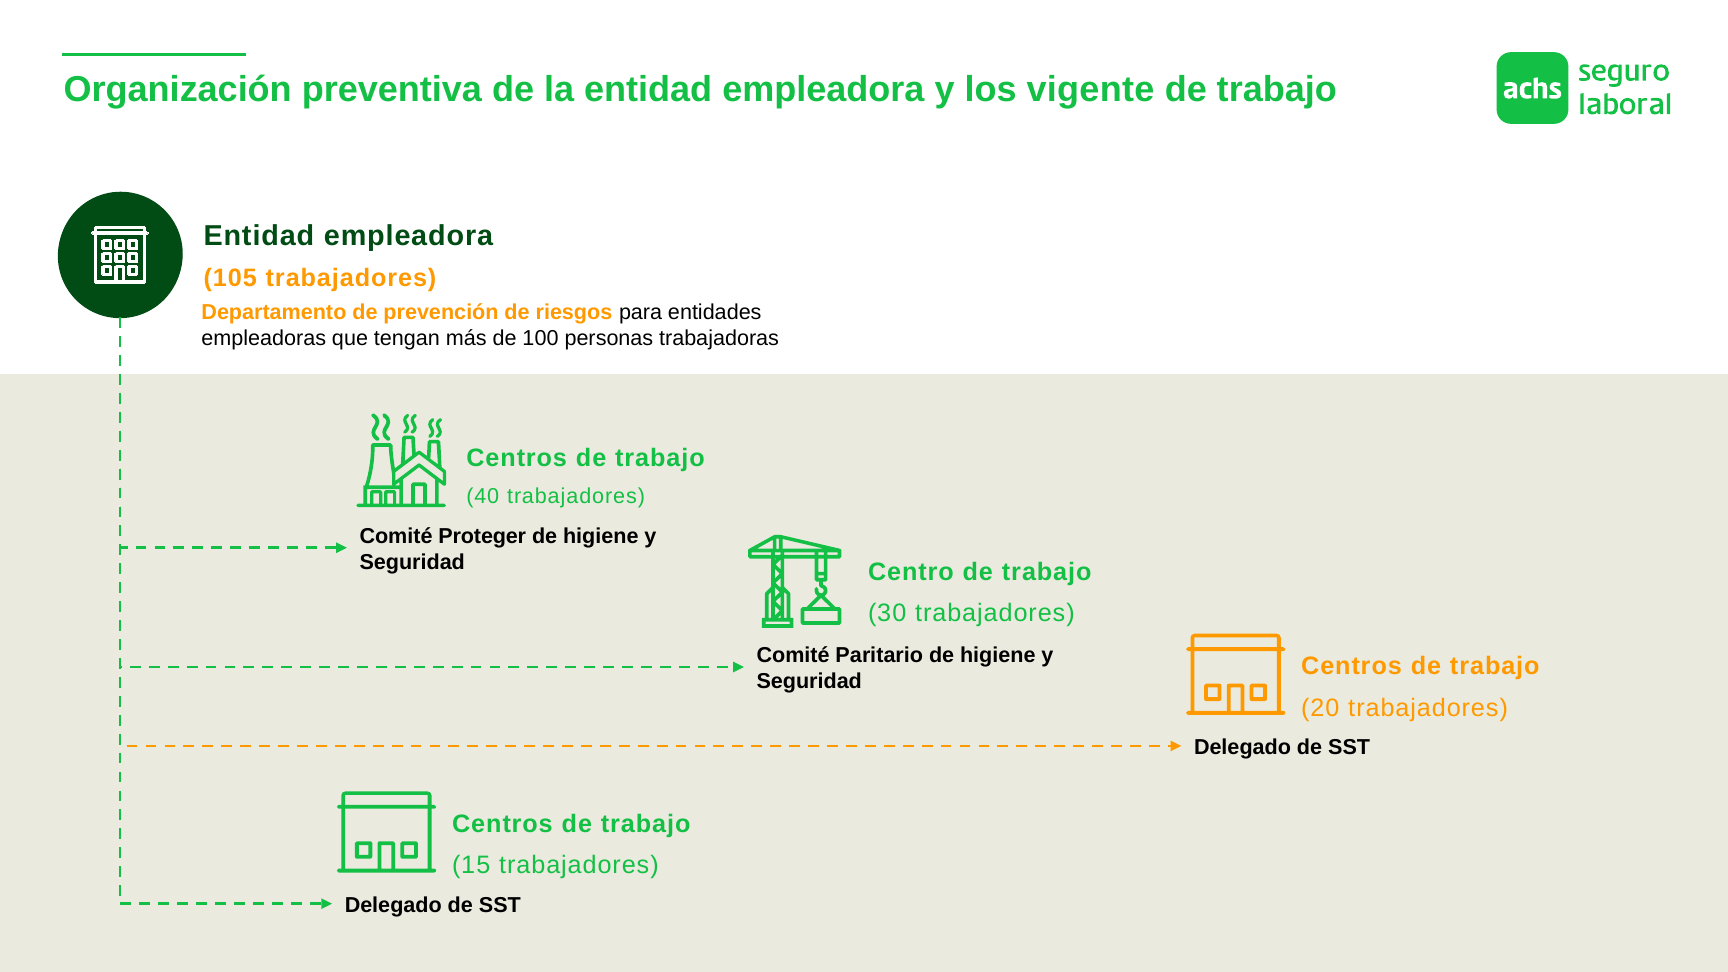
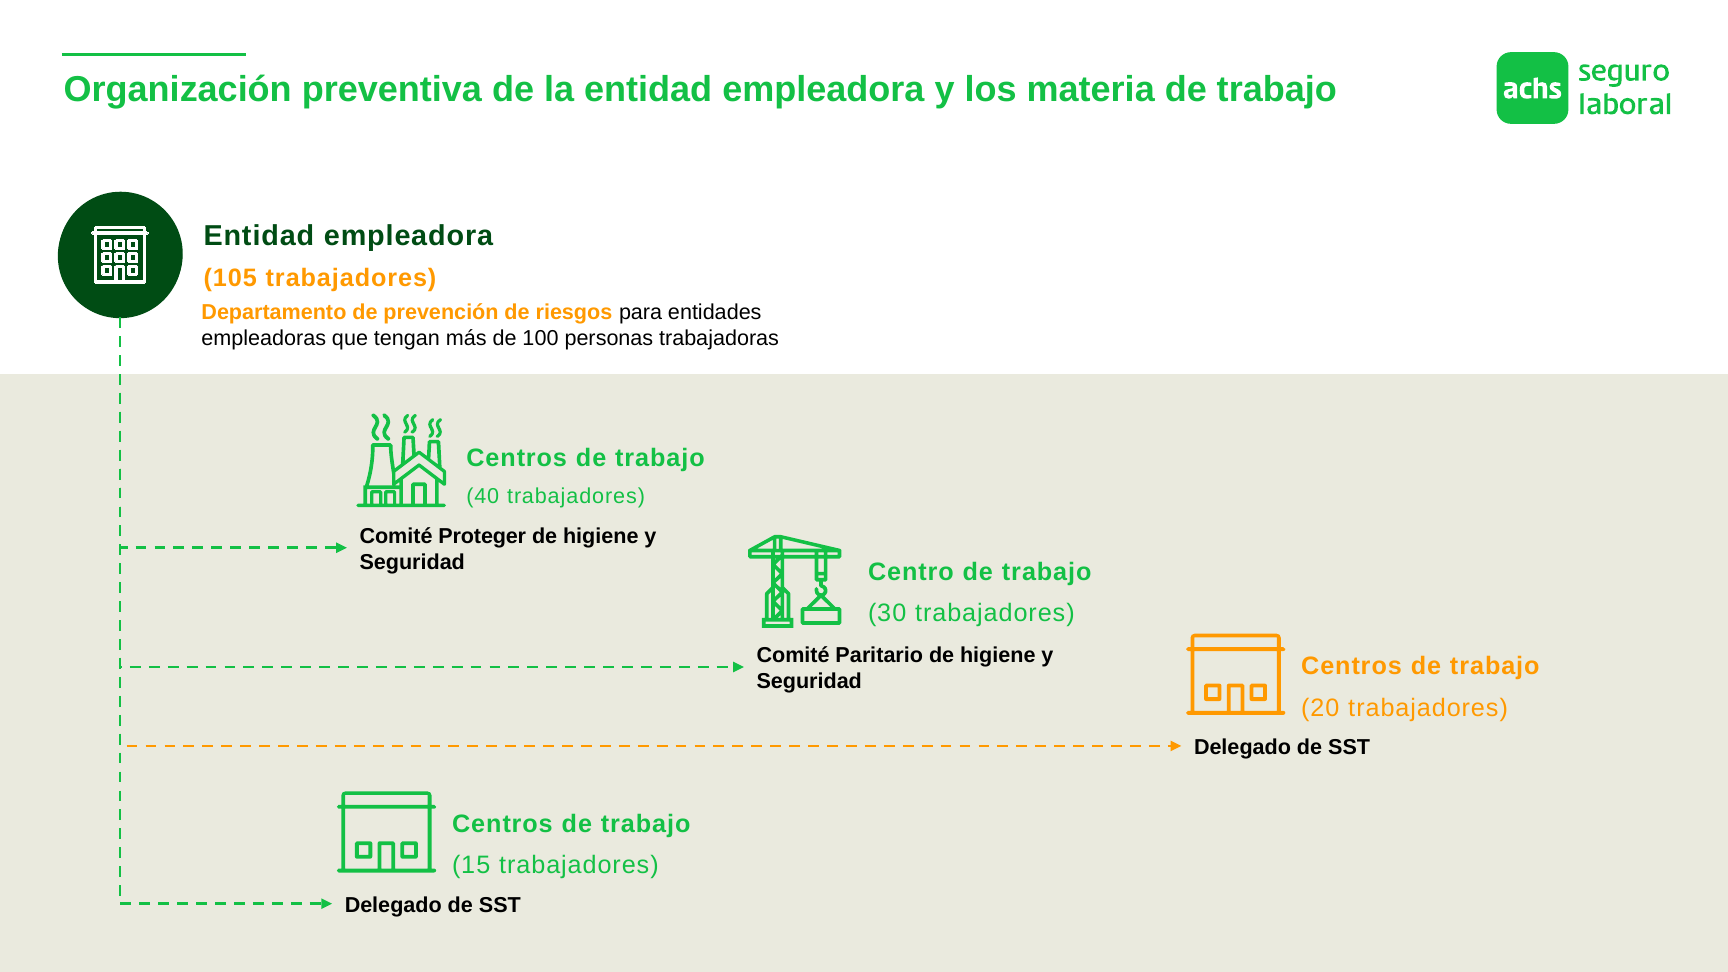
vigente: vigente -> materia
